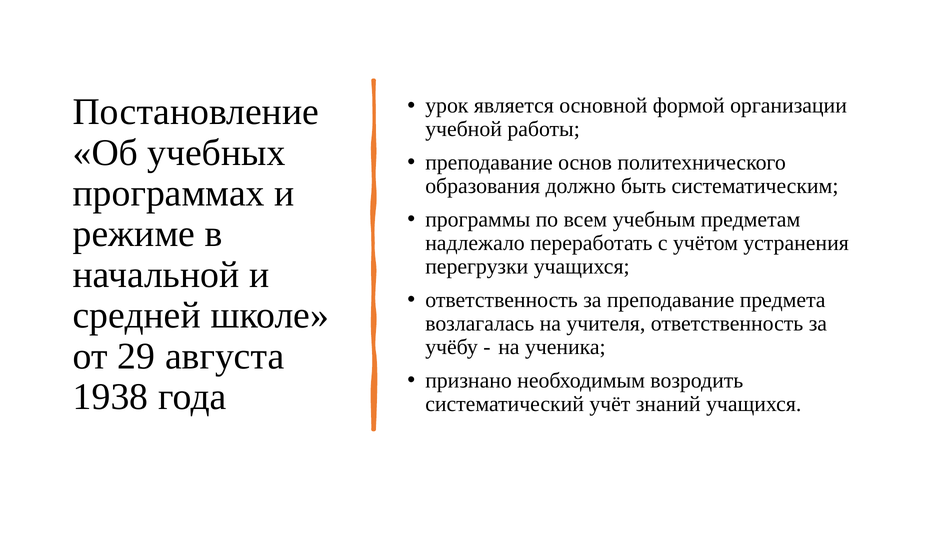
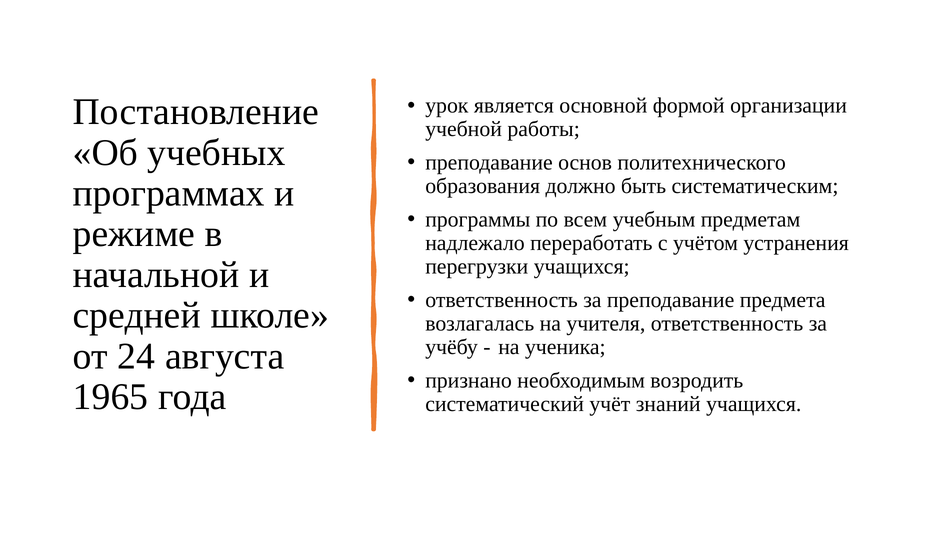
29: 29 -> 24
1938: 1938 -> 1965
